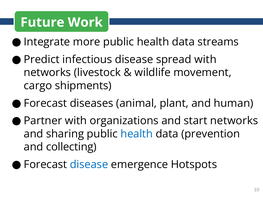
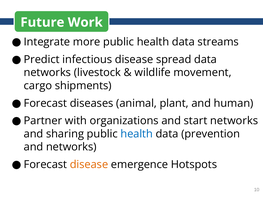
spread with: with -> data
and collecting: collecting -> networks
disease at (89, 165) colour: blue -> orange
